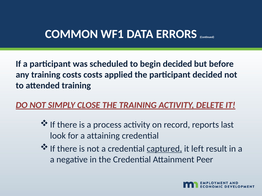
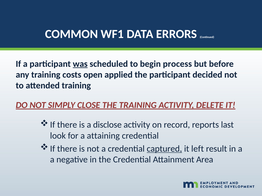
was underline: none -> present
begin decided: decided -> process
costs costs: costs -> open
process: process -> disclose
Peer: Peer -> Area
